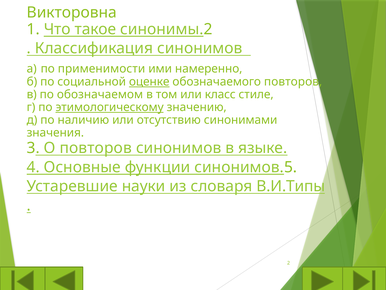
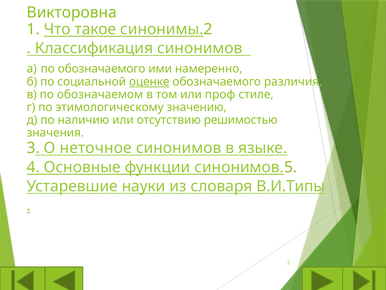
по применимости: применимости -> обозначаемого
обозначаемого повторов: повторов -> различия
класс: класс -> проф
этимологическому underline: present -> none
синонимами: синонимами -> решимостью
О повторов: повторов -> неточное
